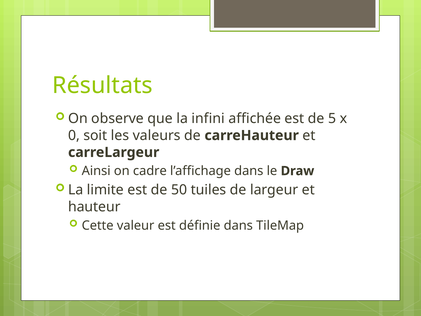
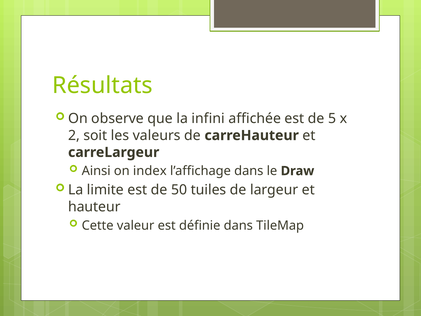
0: 0 -> 2
cadre: cadre -> index
